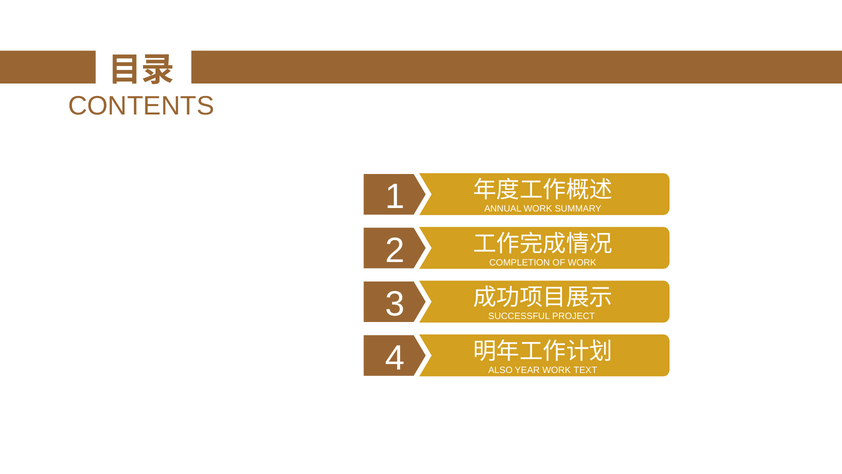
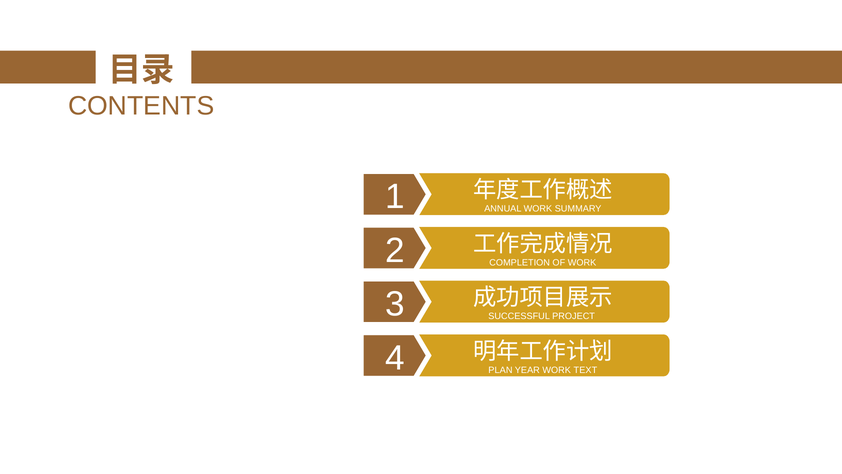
ALSO: ALSO -> PLAN
